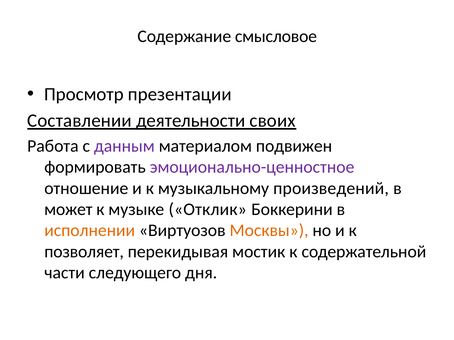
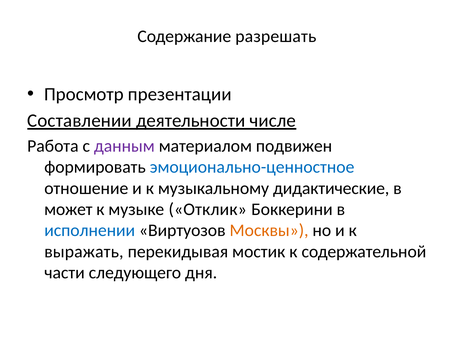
смысловое: смысловое -> разрешать
своих: своих -> числе
эмоционально-ценностное colour: purple -> blue
произведений: произведений -> дидактические
исполнении colour: orange -> blue
позволяет: позволяет -> выражать
